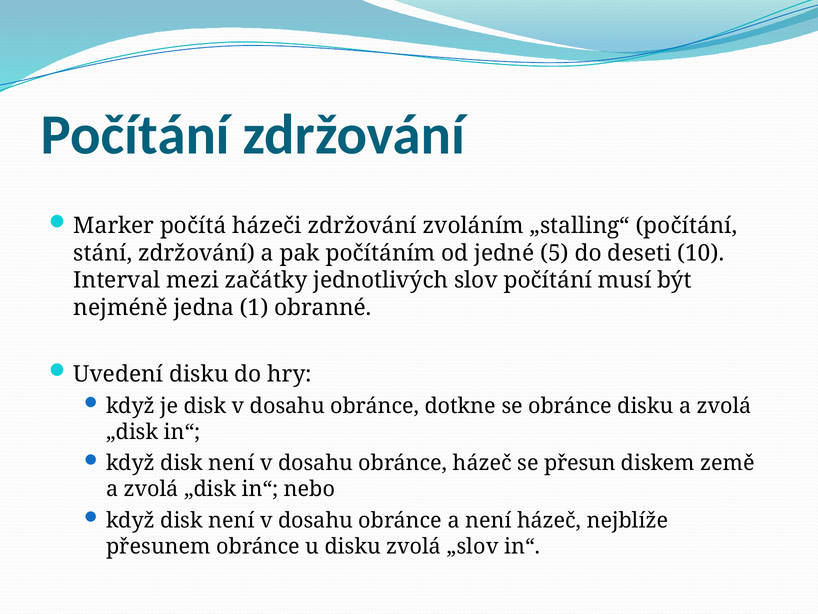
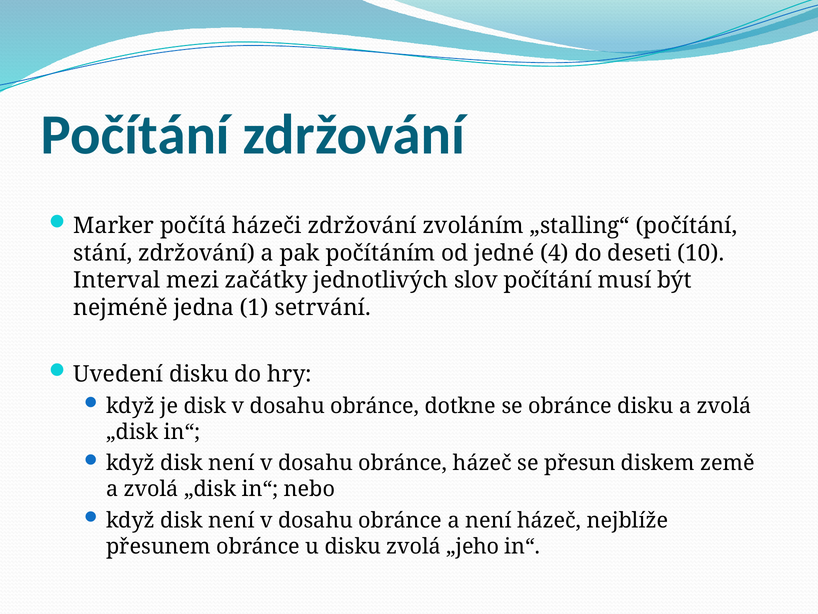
5: 5 -> 4
obranné: obranné -> setrvání
„slov: „slov -> „jeho
